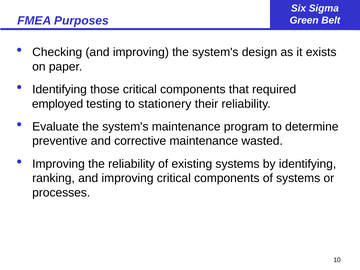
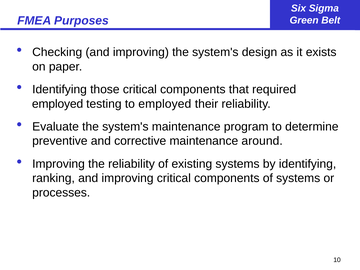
to stationery: stationery -> employed
wasted: wasted -> around
